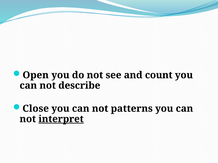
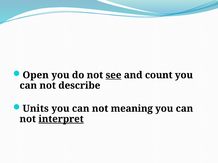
see underline: none -> present
Close: Close -> Units
patterns: patterns -> meaning
